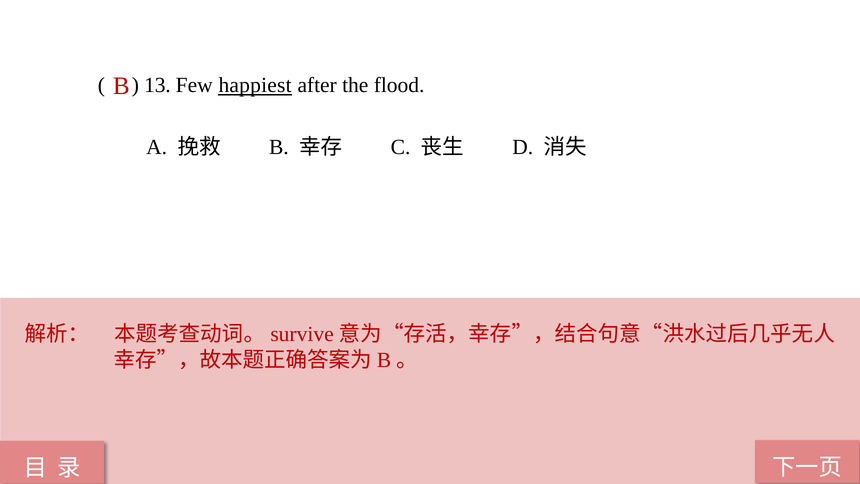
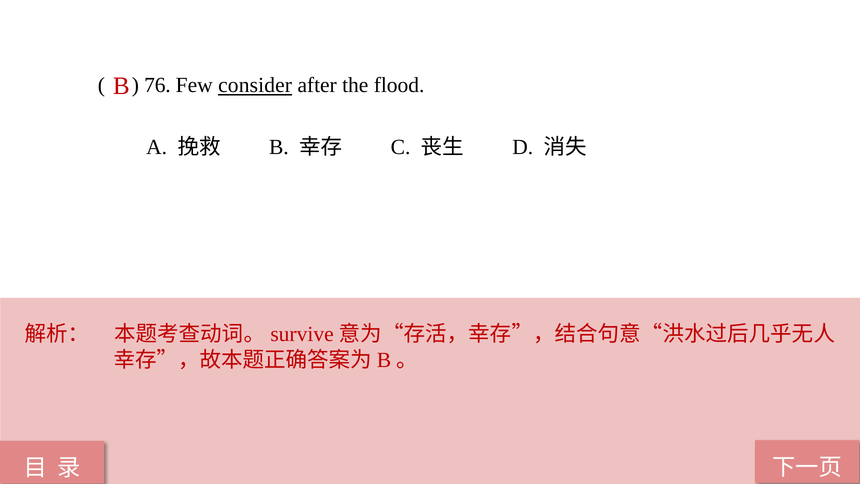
13: 13 -> 76
happiest: happiest -> consider
